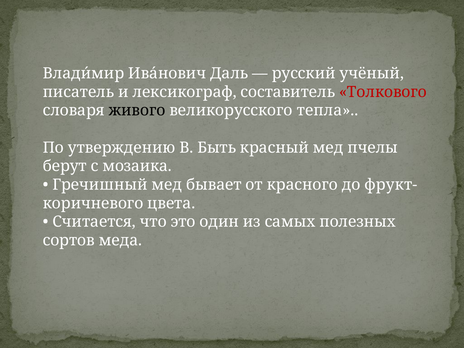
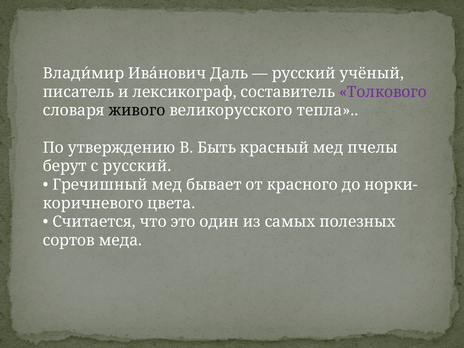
Толкового colour: red -> purple
с мозаика: мозаика -> русский
фрукт-: фрукт- -> норки-
